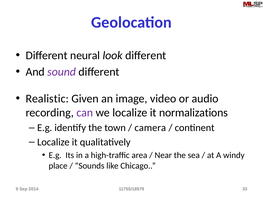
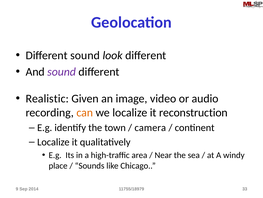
Different neural: neural -> sound
can colour: purple -> orange
normalizations: normalizations -> reconstruction
